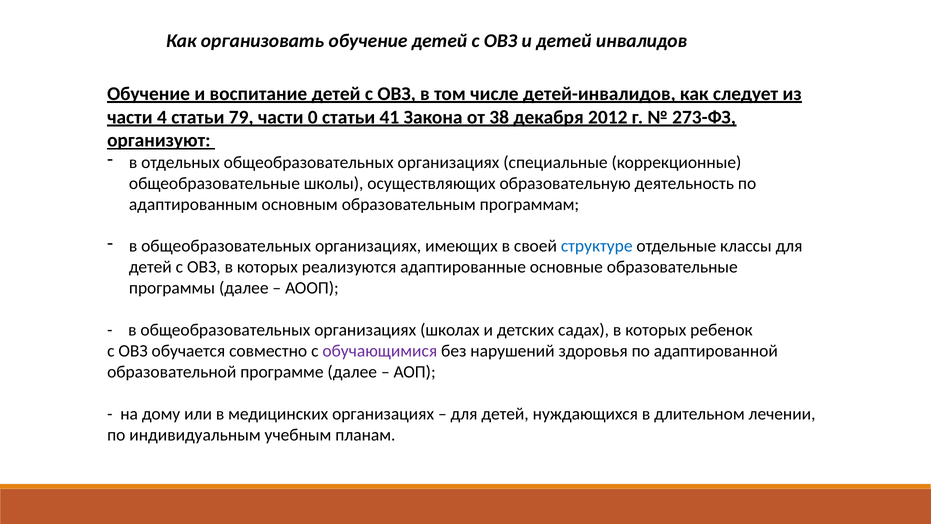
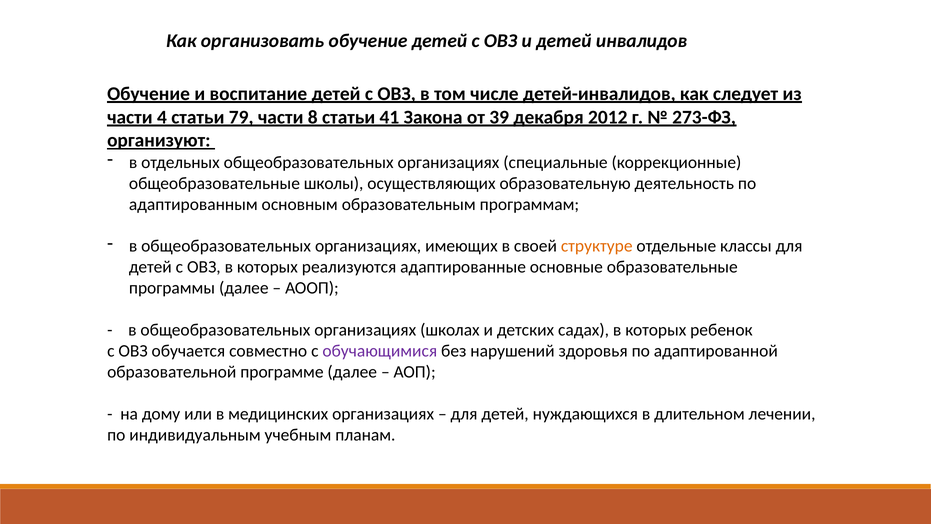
0: 0 -> 8
38: 38 -> 39
структуре colour: blue -> orange
